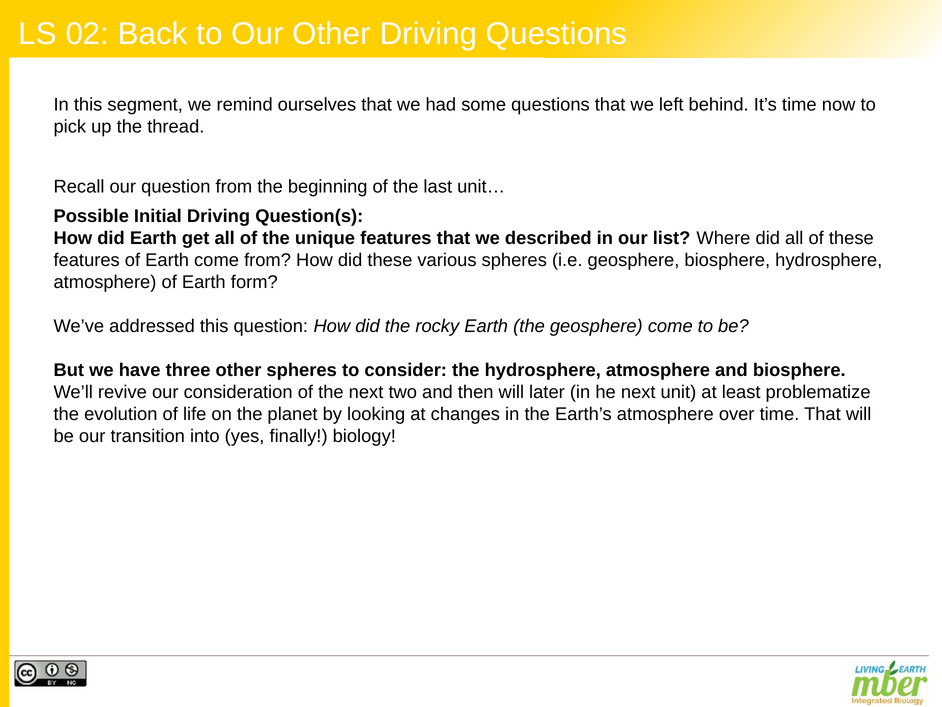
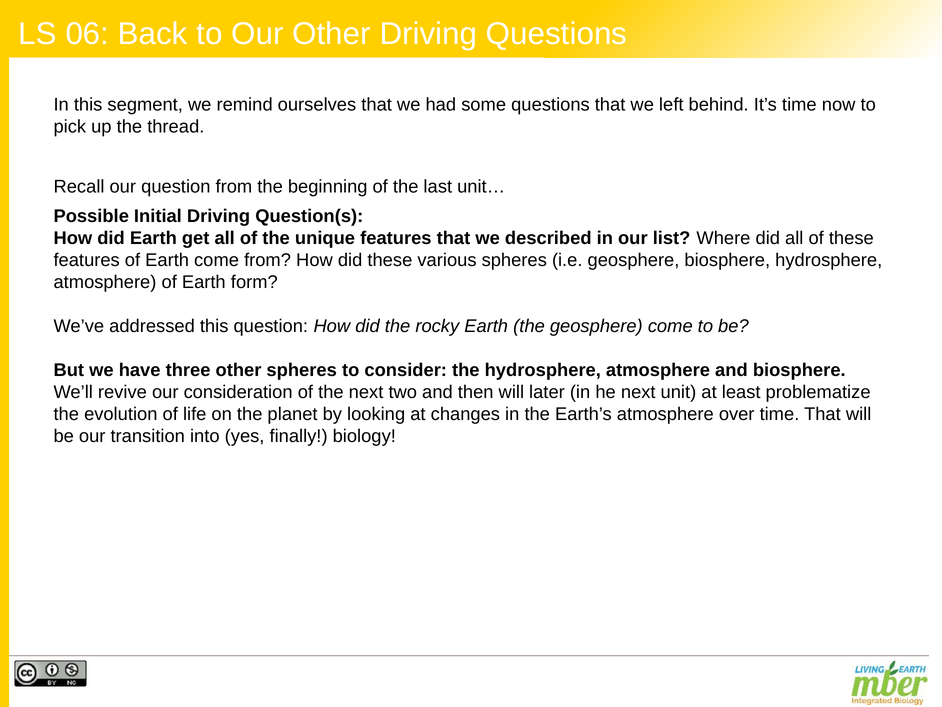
02: 02 -> 06
